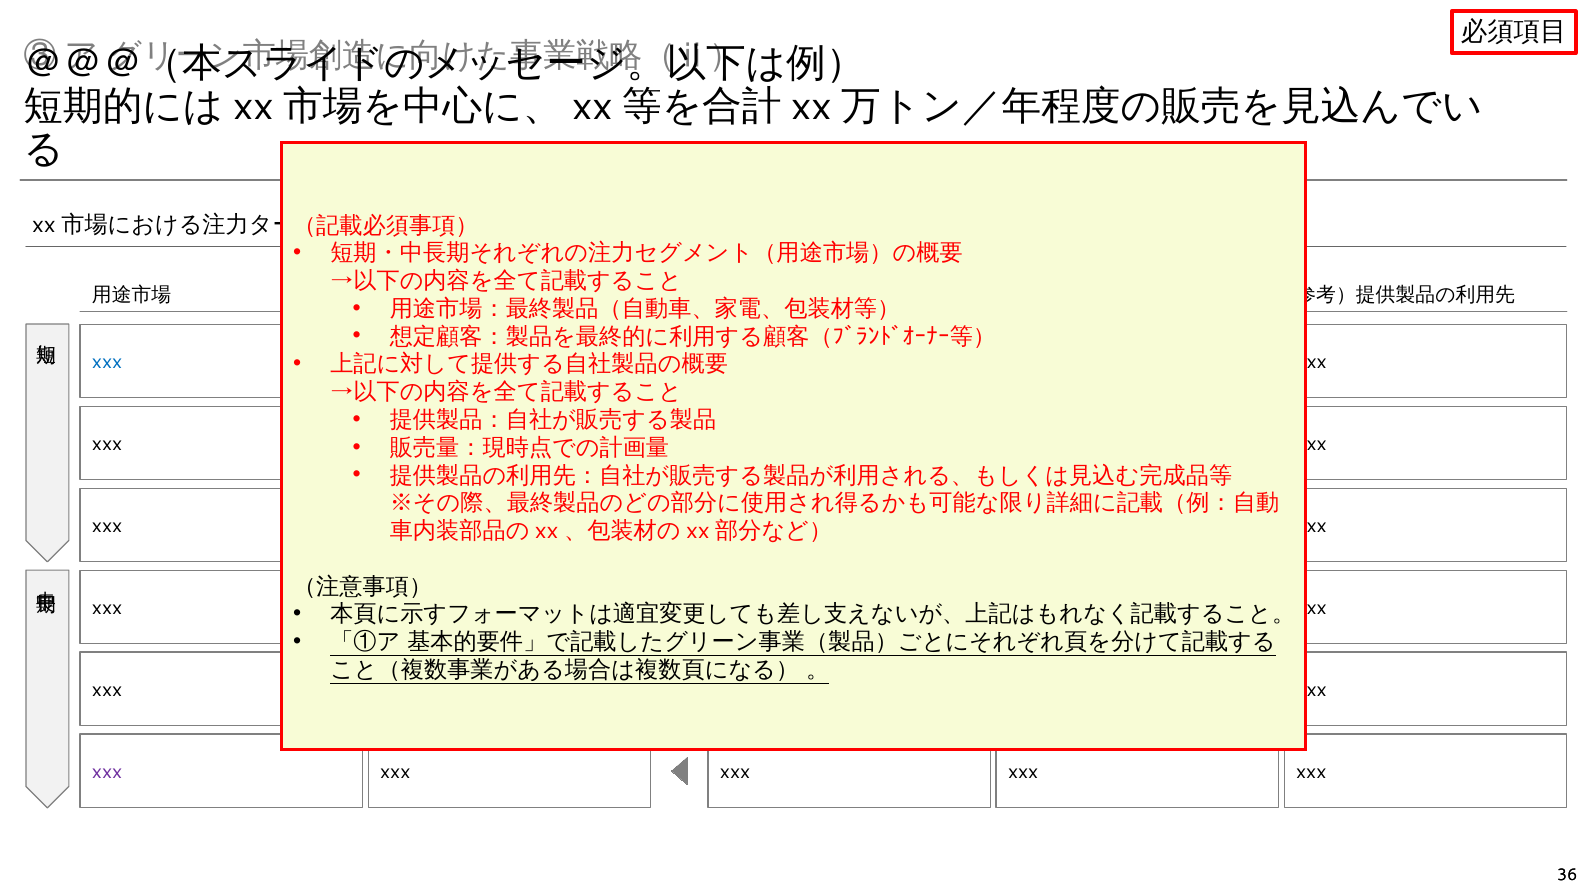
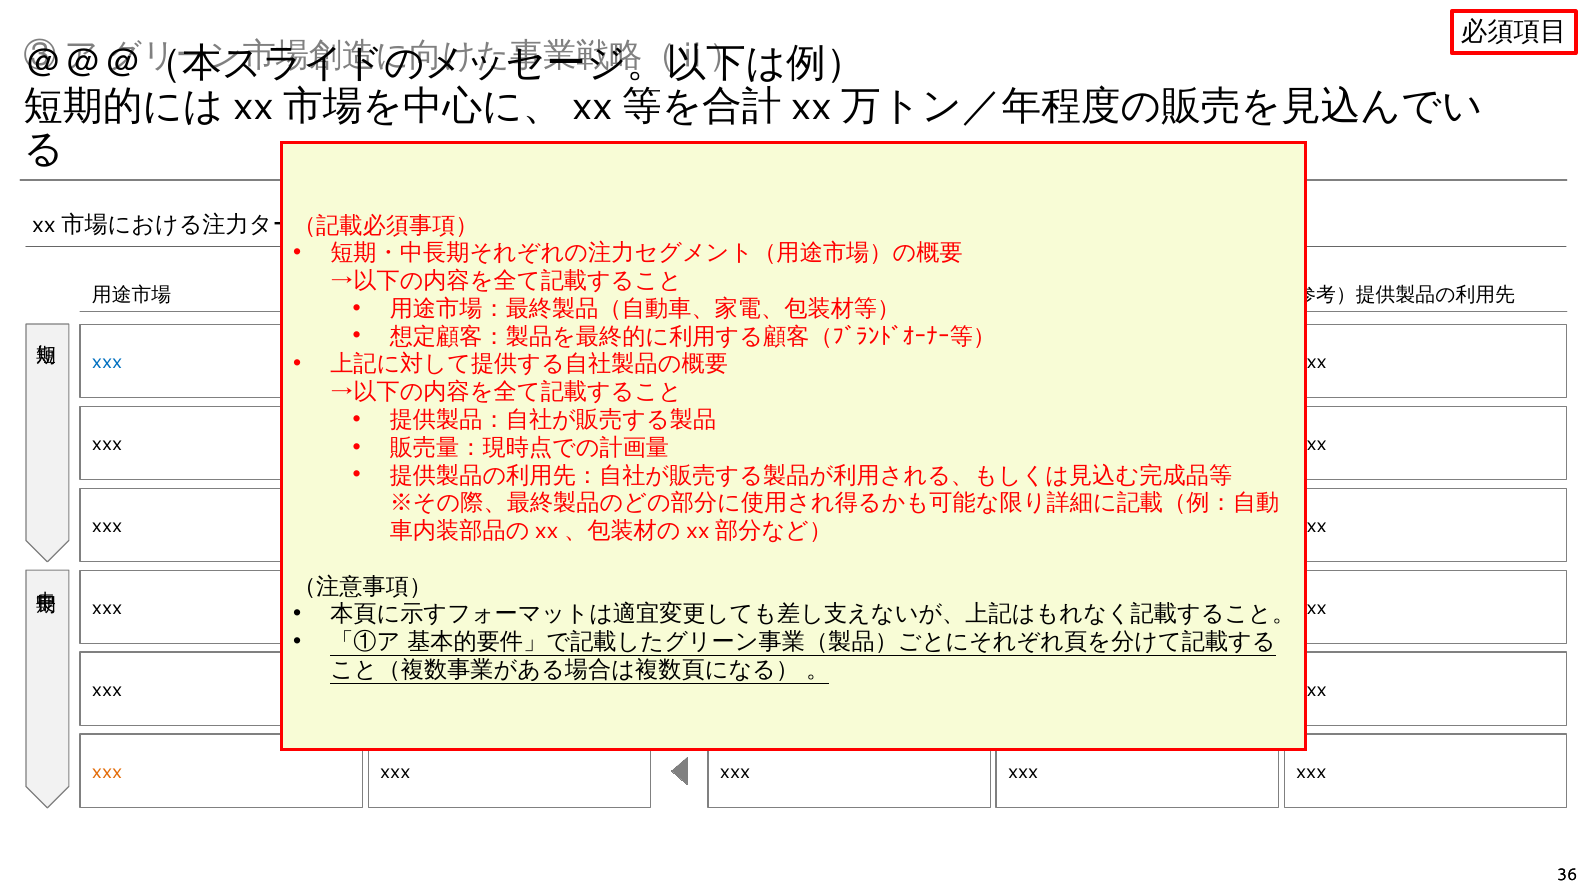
xxx at (107, 773) colour: purple -> orange
